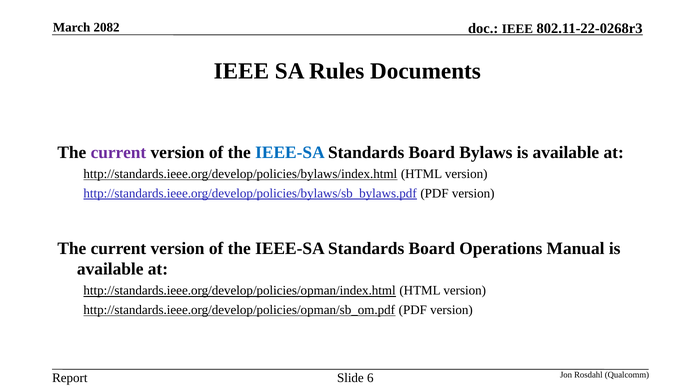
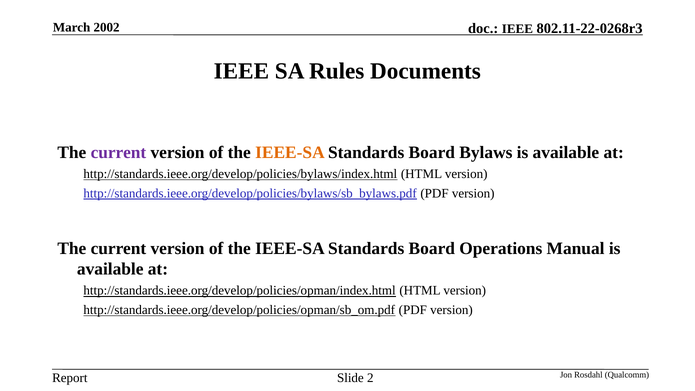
2082: 2082 -> 2002
IEEE-SA at (290, 152) colour: blue -> orange
6: 6 -> 2
